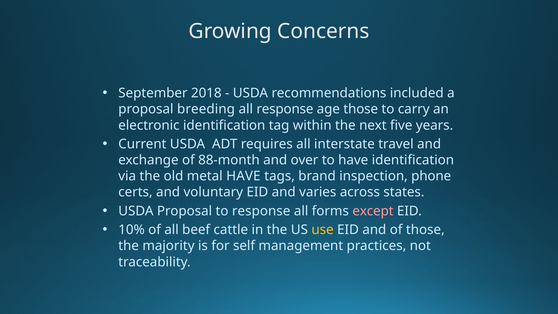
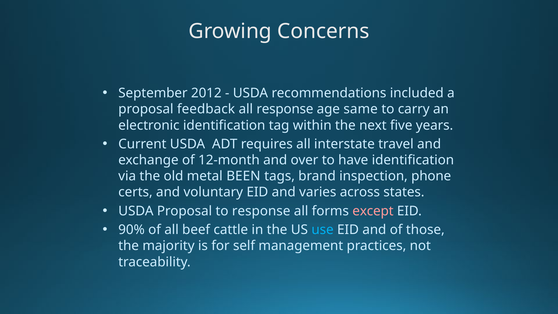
2018: 2018 -> 2012
breeding: breeding -> feedback
age those: those -> same
88-month: 88-month -> 12-month
metal HAVE: HAVE -> BEEN
10%: 10% -> 90%
use colour: yellow -> light blue
